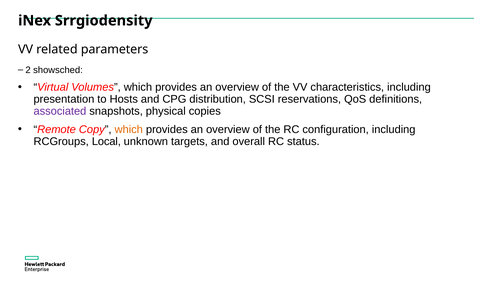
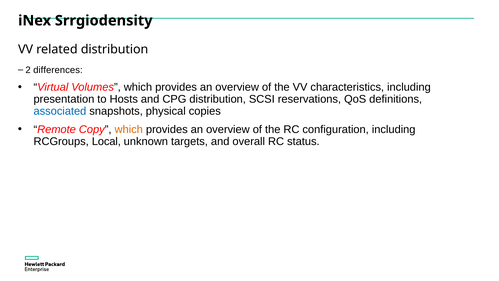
related parameters: parameters -> distribution
showsched: showsched -> differences
associated colour: purple -> blue
